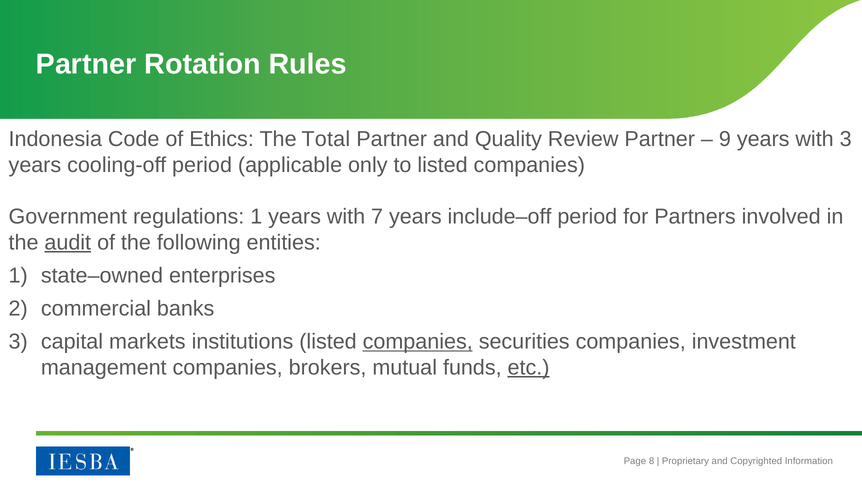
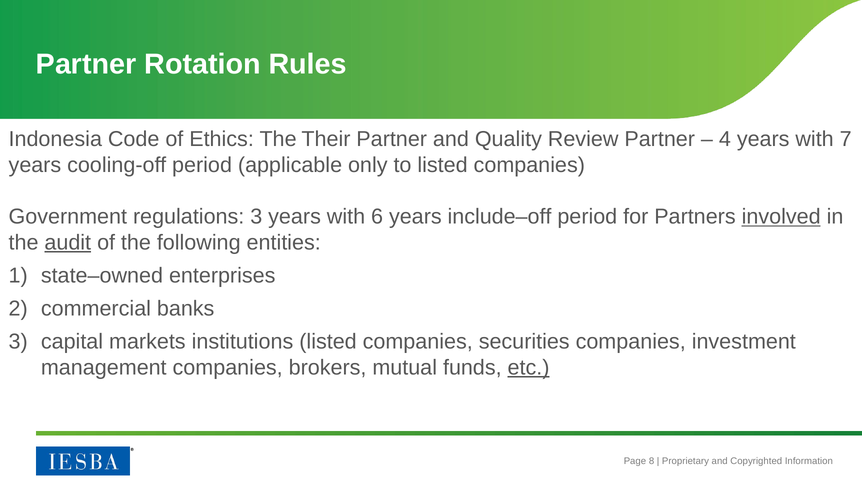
Total: Total -> Their
9: 9 -> 4
with 3: 3 -> 7
regulations 1: 1 -> 3
7: 7 -> 6
involved underline: none -> present
companies at (418, 342) underline: present -> none
